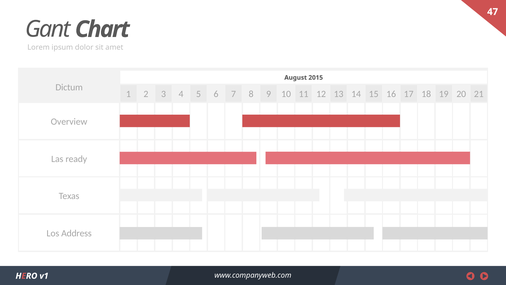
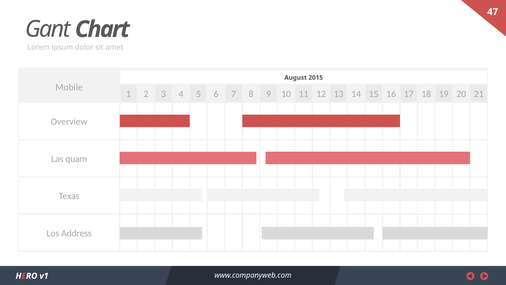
Dictum: Dictum -> Mobile
ready: ready -> quam
